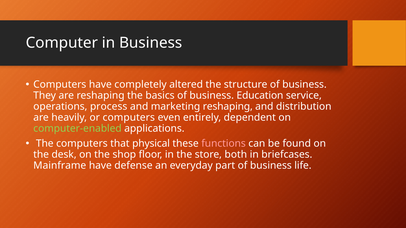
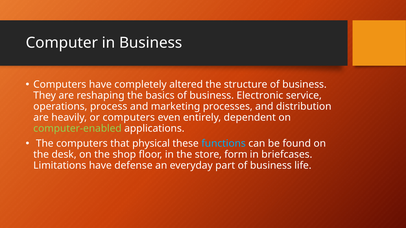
Education: Education -> Electronic
marketing reshaping: reshaping -> processes
functions colour: pink -> light blue
both: both -> form
Mainframe: Mainframe -> Limitations
